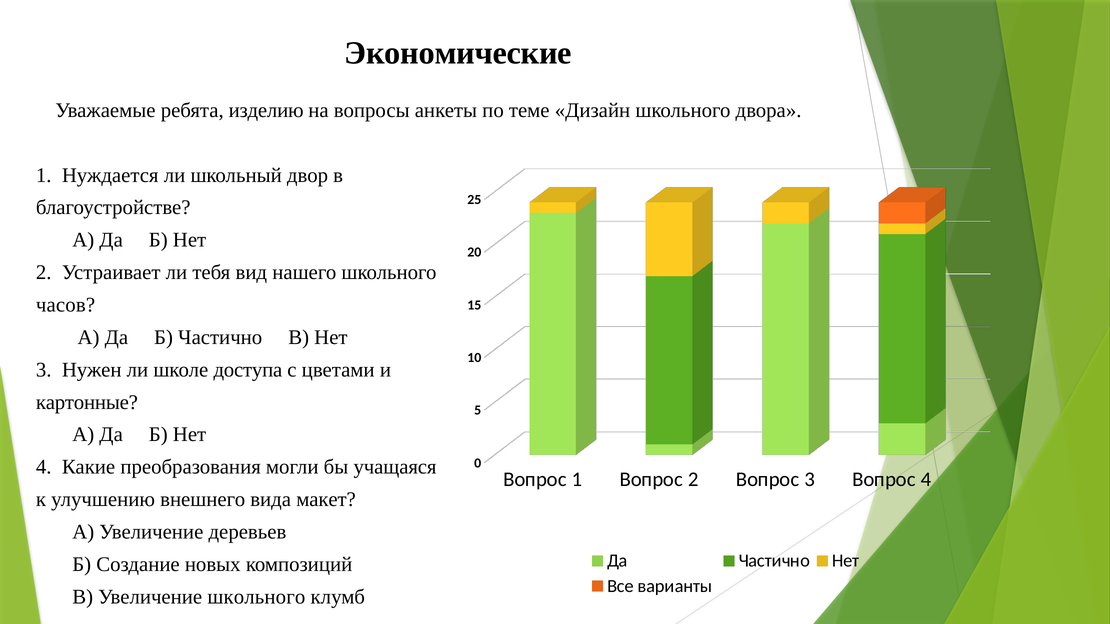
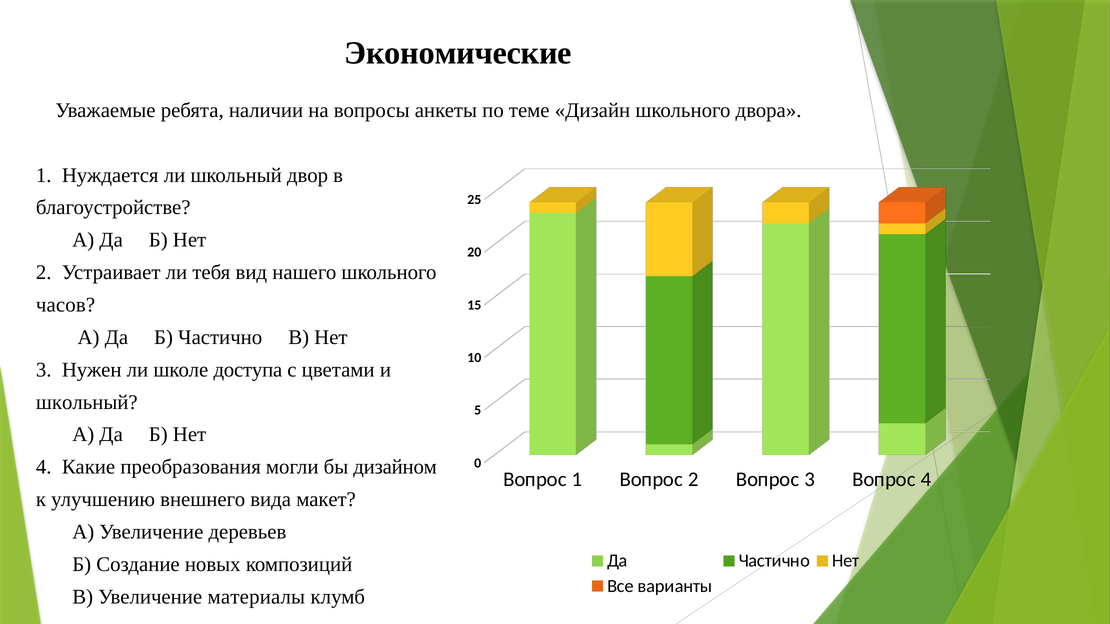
изделию: изделию -> наличии
картонные at (87, 402): картонные -> школьный
учащаяся: учащаяся -> дизайном
Увеличение школьного: школьного -> материалы
